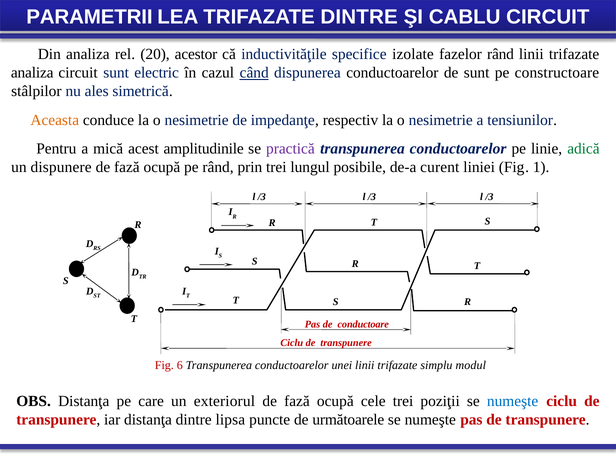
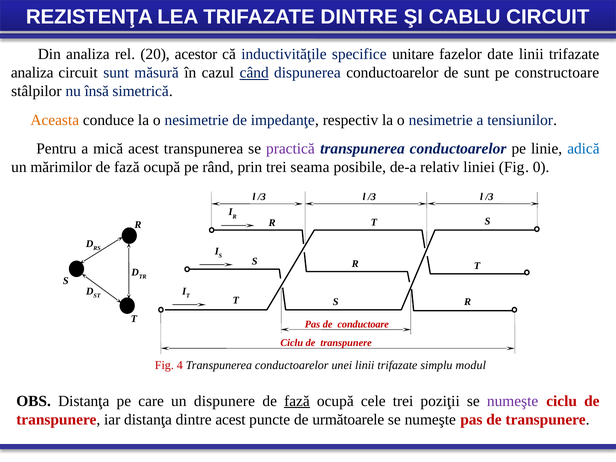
PARAMETRII: PARAMETRII -> REZISTENŢA
izolate: izolate -> unitare
fazelor rând: rând -> date
electric: electric -> măsură
ales: ales -> însă
acest amplitudinile: amplitudinile -> transpunerea
adică colour: green -> blue
dispunere: dispunere -> mărimilor
lungul: lungul -> seama
curent: curent -> relativ
1: 1 -> 0
6: 6 -> 4
exteriorul: exteriorul -> dispunere
fază at (297, 401) underline: none -> present
numeşte at (513, 401) colour: blue -> purple
dintre lipsa: lipsa -> acest
